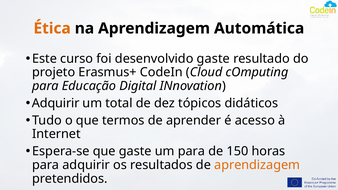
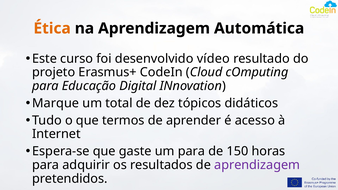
desenvolvido gaste: gaste -> vídeo
Adquirir at (56, 103): Adquirir -> Marque
aprendizagem at (257, 165) colour: orange -> purple
